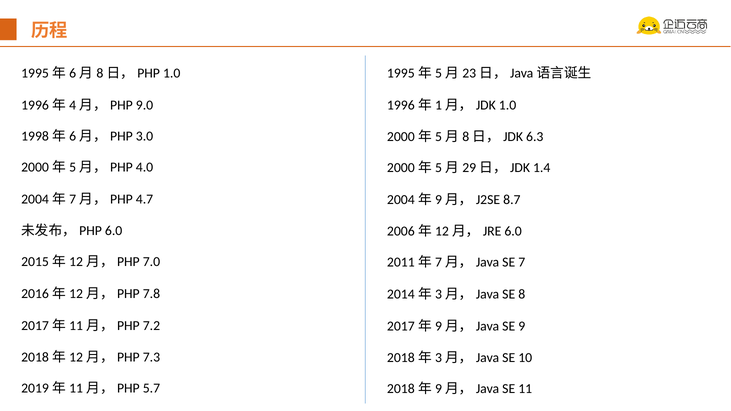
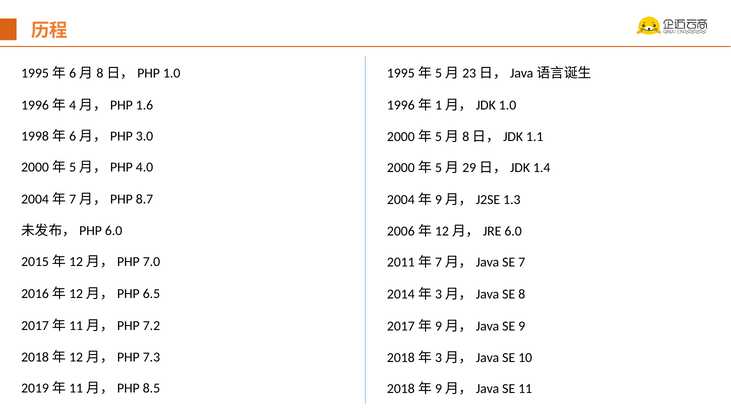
9.0: 9.0 -> 1.6
6.3: 6.3 -> 1.1
4.7: 4.7 -> 8.7
8.7: 8.7 -> 1.3
7.8: 7.8 -> 6.5
5.7: 5.7 -> 8.5
